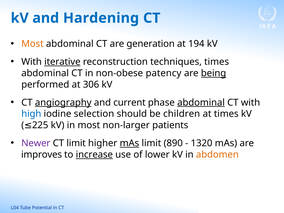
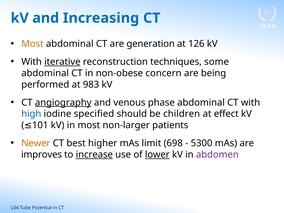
Hardening: Hardening -> Increasing
194: 194 -> 126
techniques times: times -> some
patency: patency -> concern
being underline: present -> none
306: 306 -> 983
current: current -> venous
abdominal at (201, 102) underline: present -> none
selection: selection -> specified
at times: times -> effect
225: 225 -> 101
Newer colour: purple -> orange
CT limit: limit -> best
mAs at (129, 143) underline: present -> none
890: 890 -> 698
1320: 1320 -> 5300
lower underline: none -> present
abdomen colour: orange -> purple
